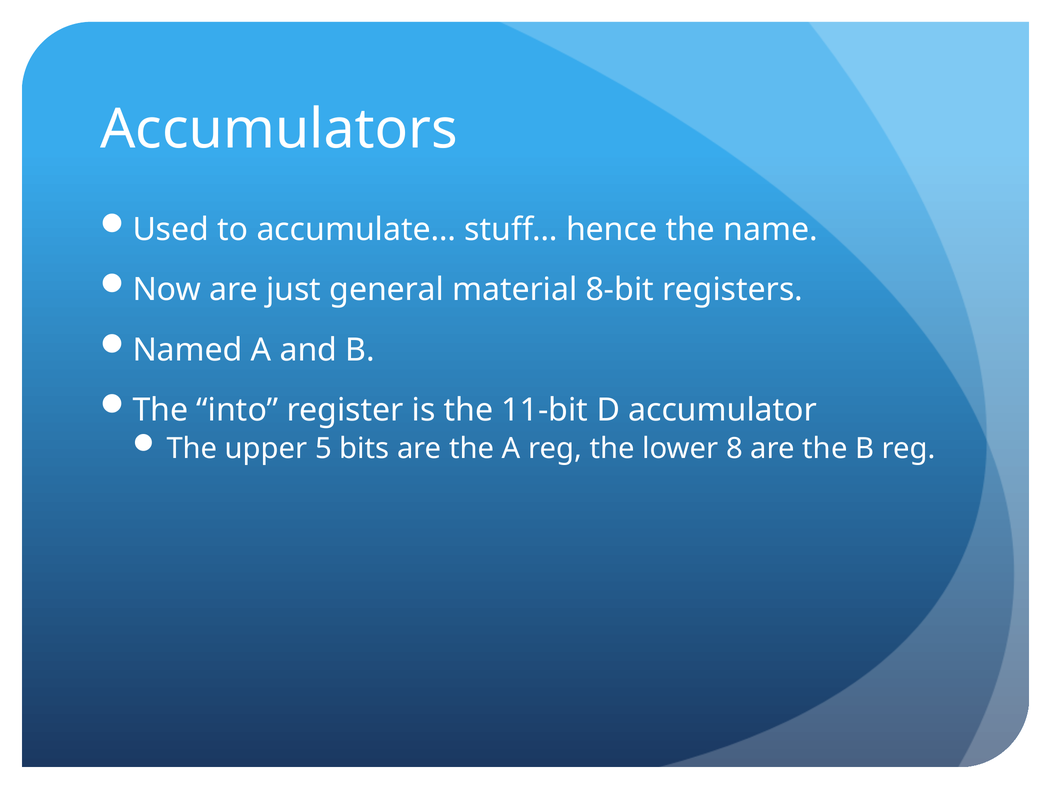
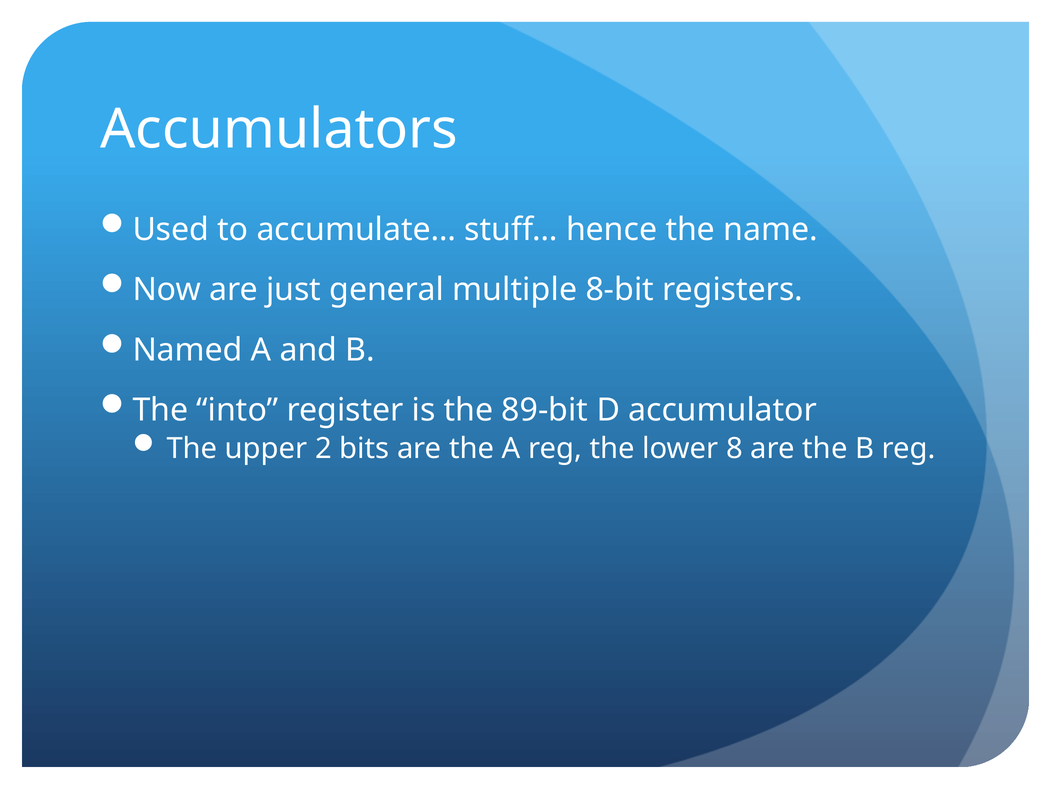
material: material -> multiple
11-bit: 11-bit -> 89-bit
5: 5 -> 2
